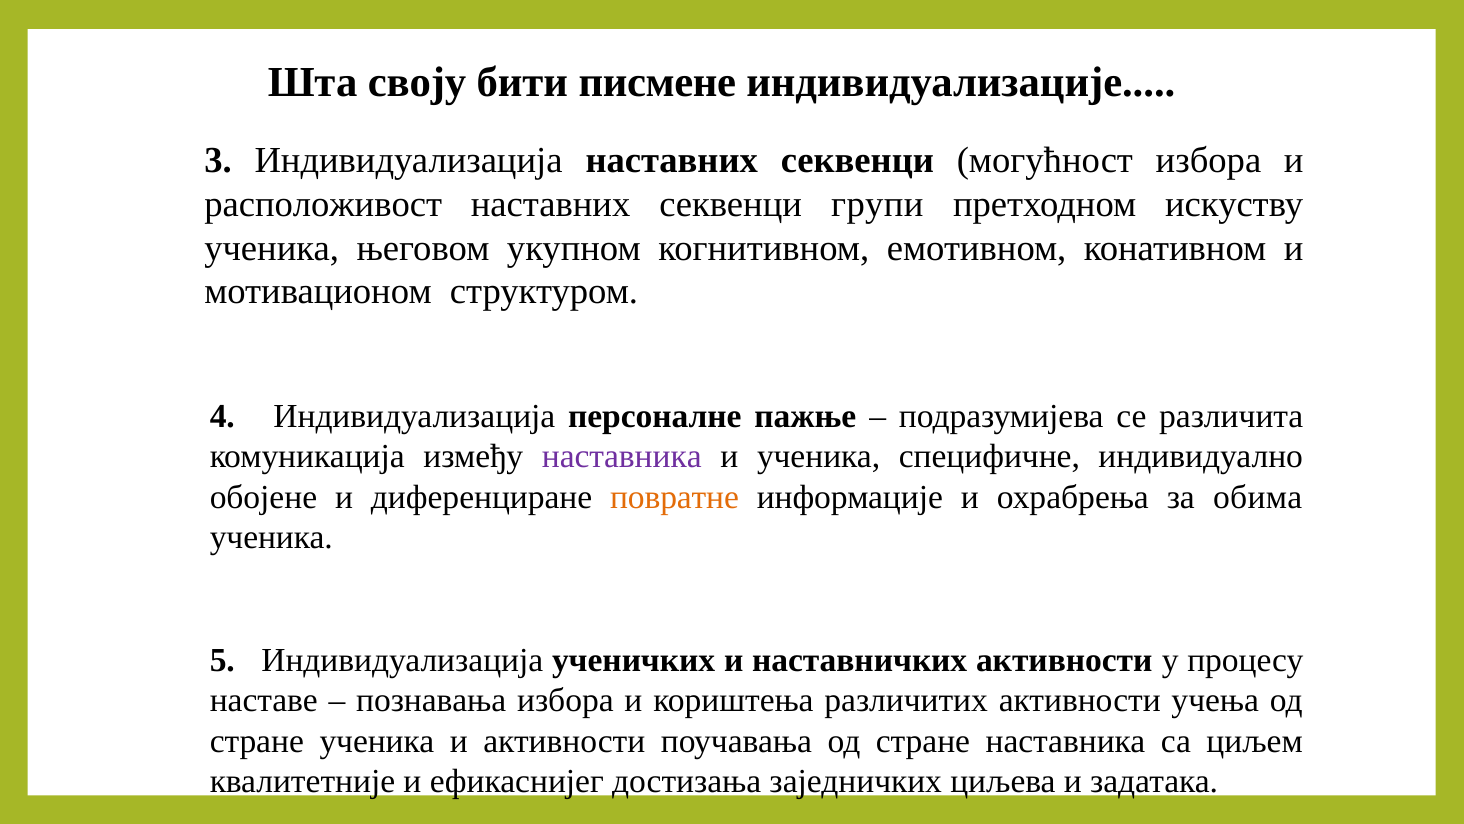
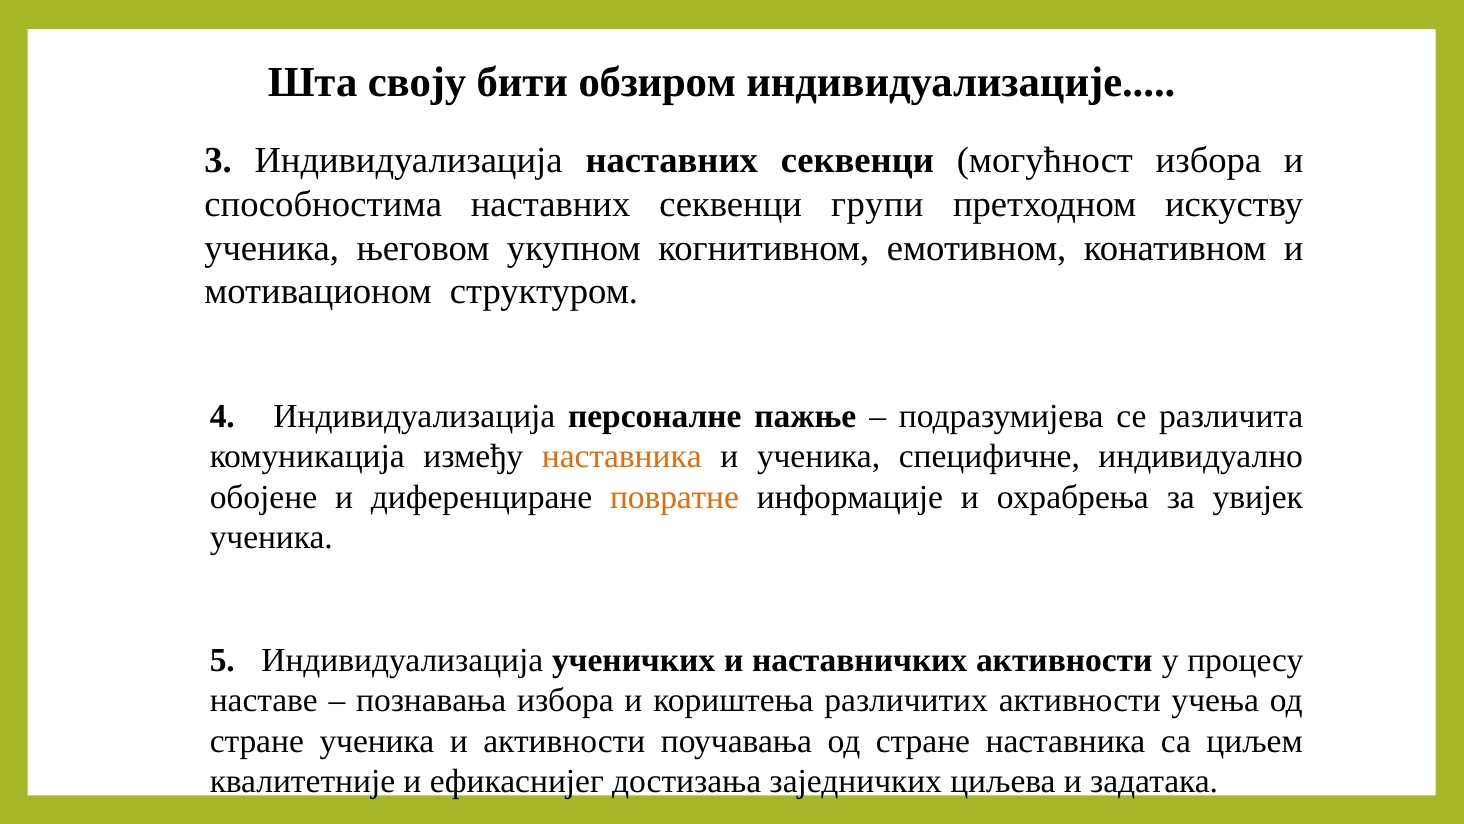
писмене: писмене -> обзиром
расположивост: расположивост -> способностима
наставника at (622, 457) colour: purple -> orange
обима: обима -> увијек
